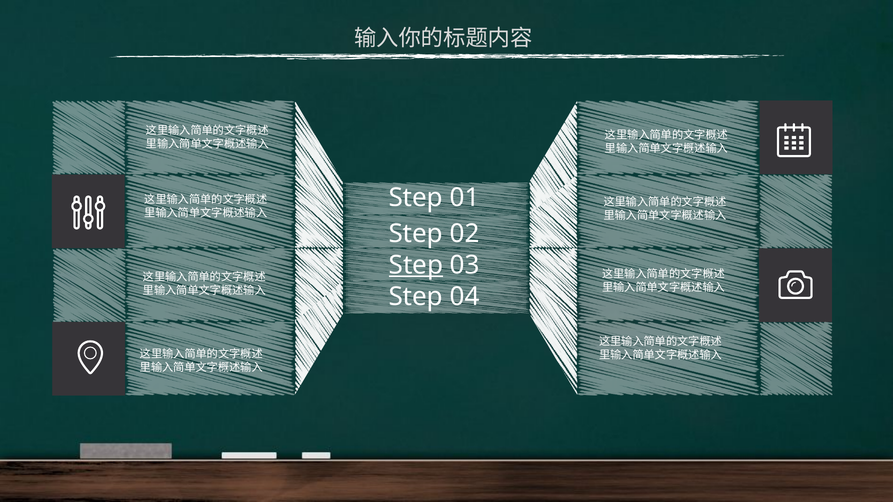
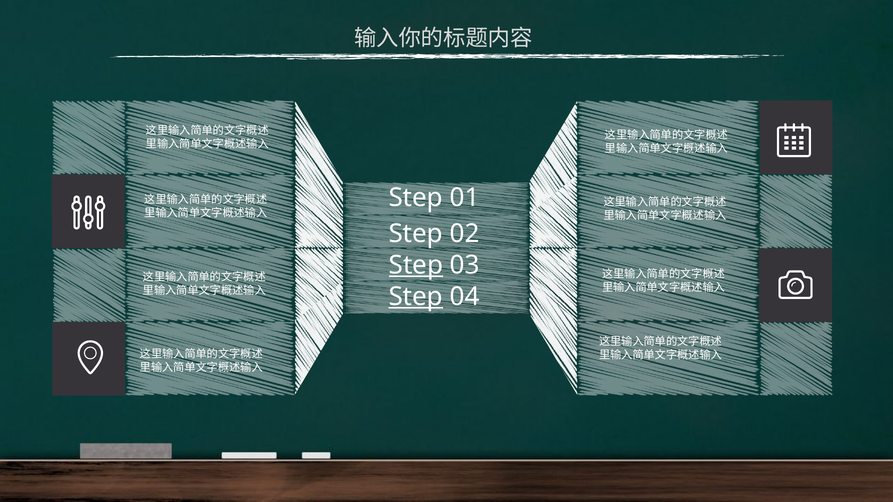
Step at (416, 297) underline: none -> present
